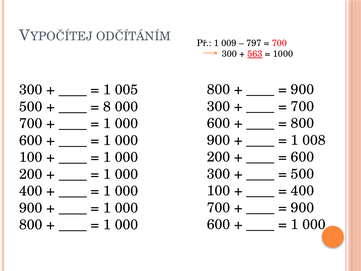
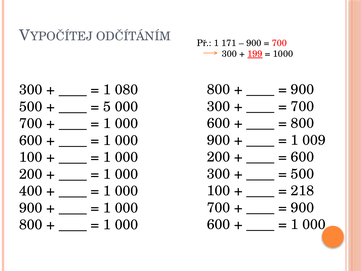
009: 009 -> 171
797 at (254, 43): 797 -> 900
563: 563 -> 199
005: 005 -> 080
8: 8 -> 5
008: 008 -> 009
400 at (302, 191): 400 -> 218
